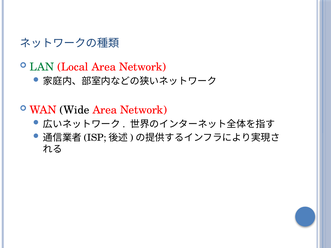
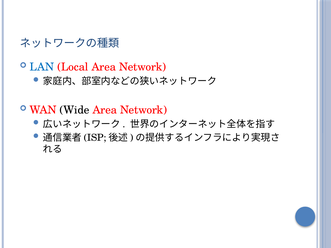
LAN colour: green -> blue
